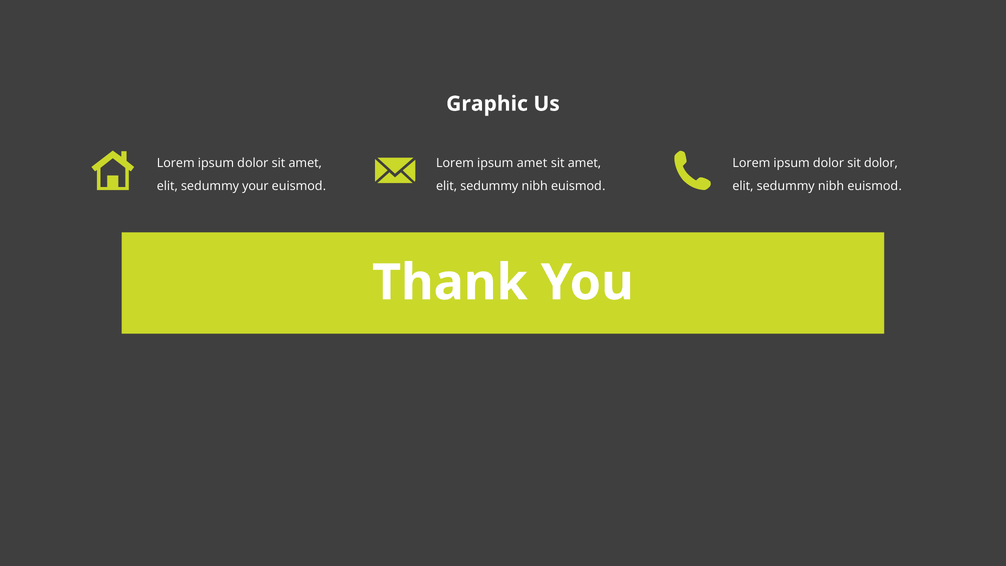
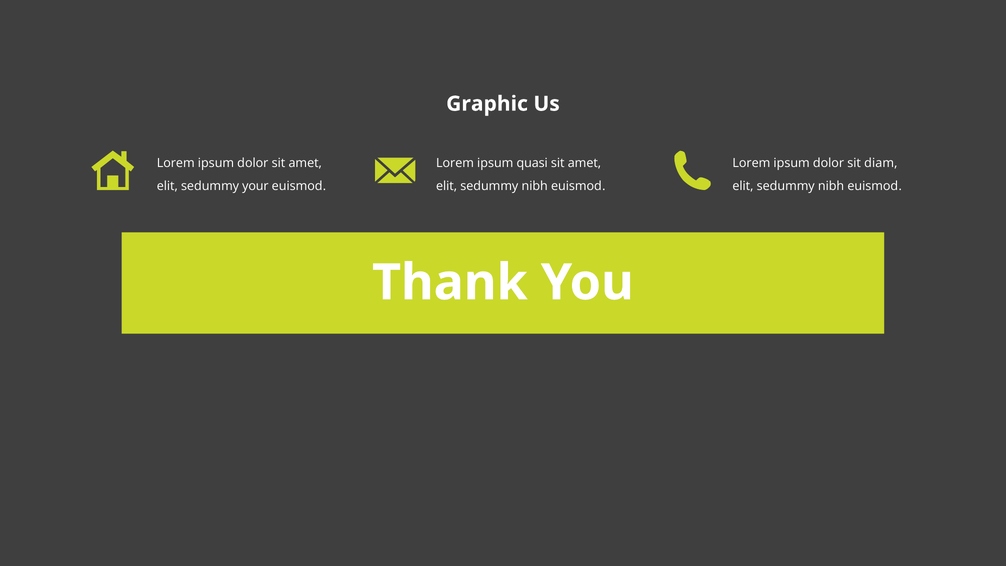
ipsum amet: amet -> quasi
sit dolor: dolor -> diam
